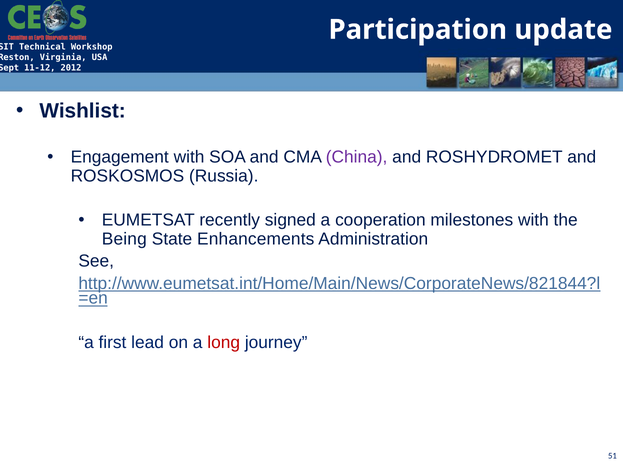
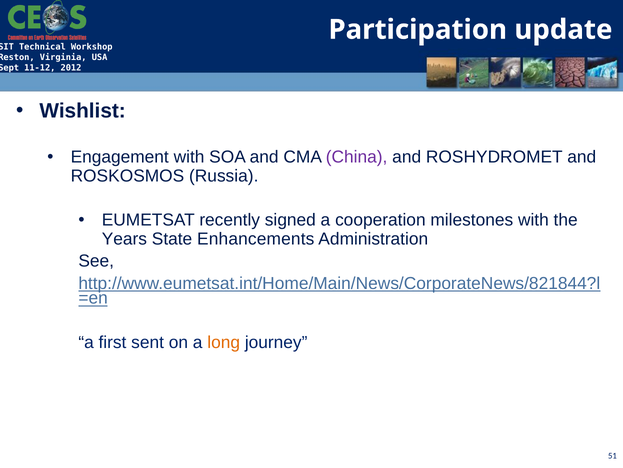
Being: Being -> Years
lead: lead -> sent
long colour: red -> orange
